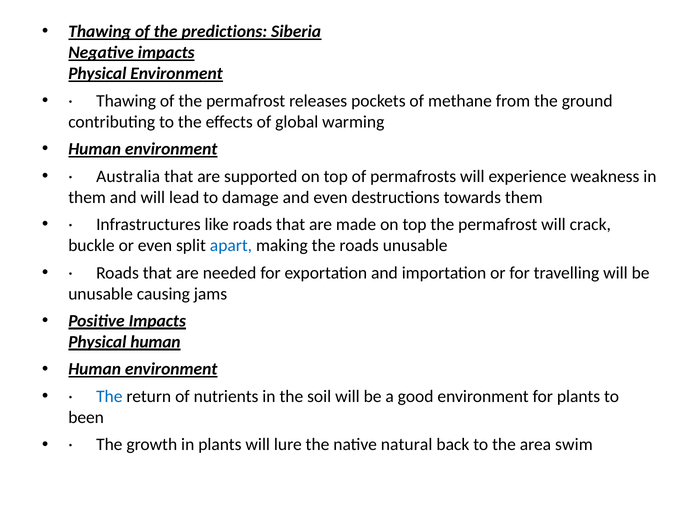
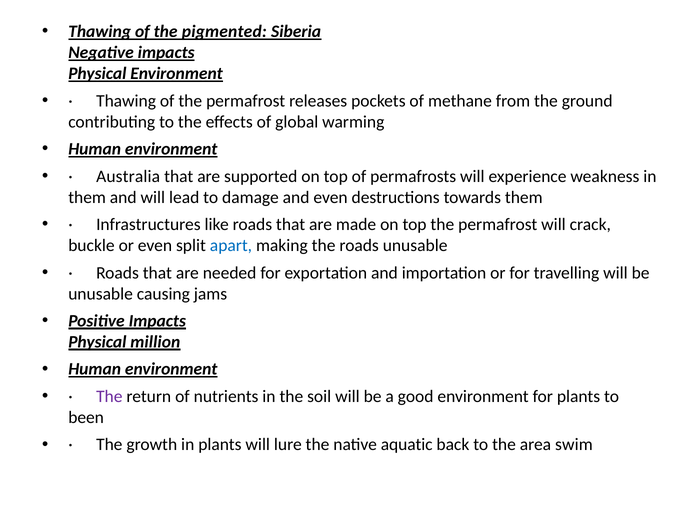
predictions: predictions -> pigmented
Physical human: human -> million
The at (109, 396) colour: blue -> purple
natural: natural -> aquatic
